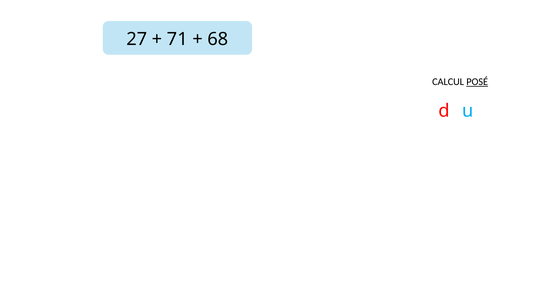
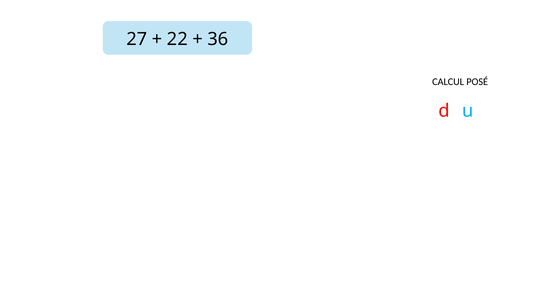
71: 71 -> 22
68: 68 -> 36
POSÉ underline: present -> none
